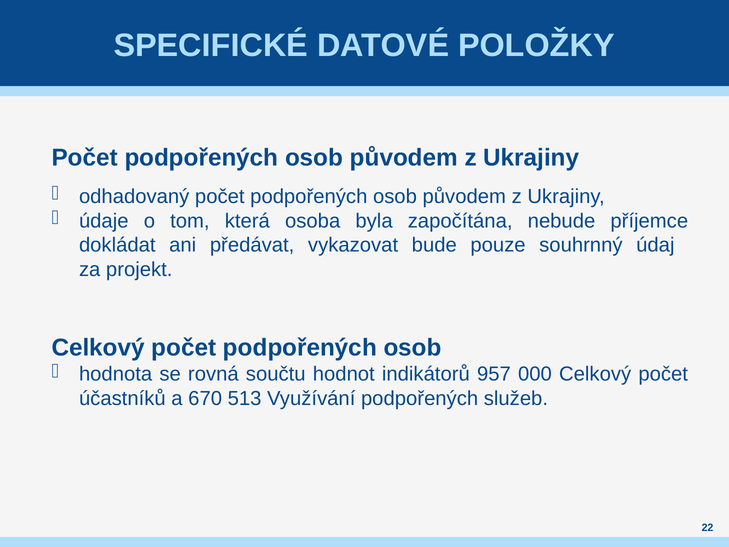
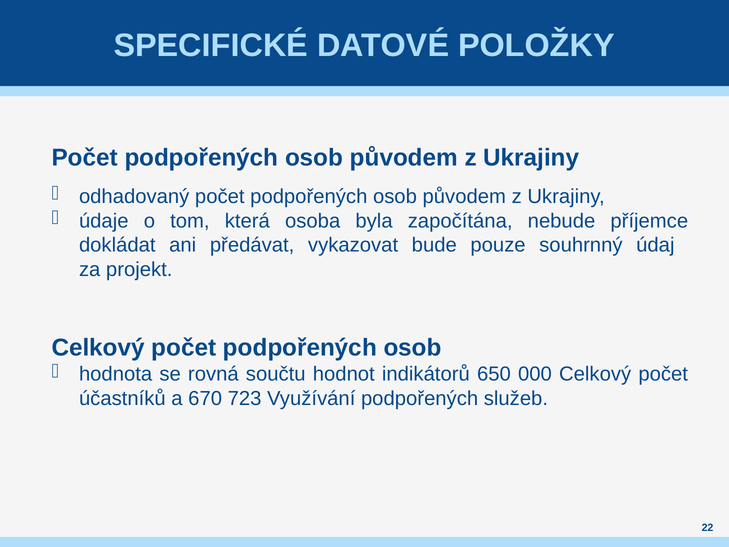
957: 957 -> 650
513: 513 -> 723
